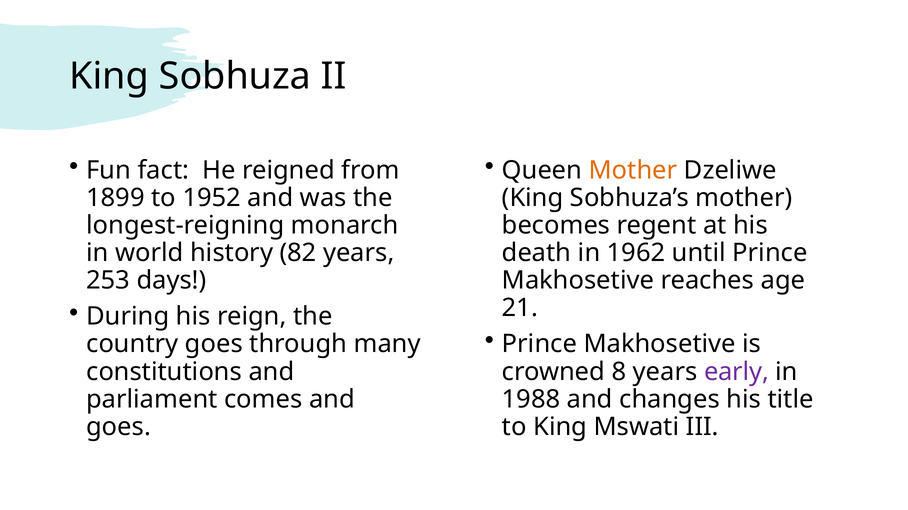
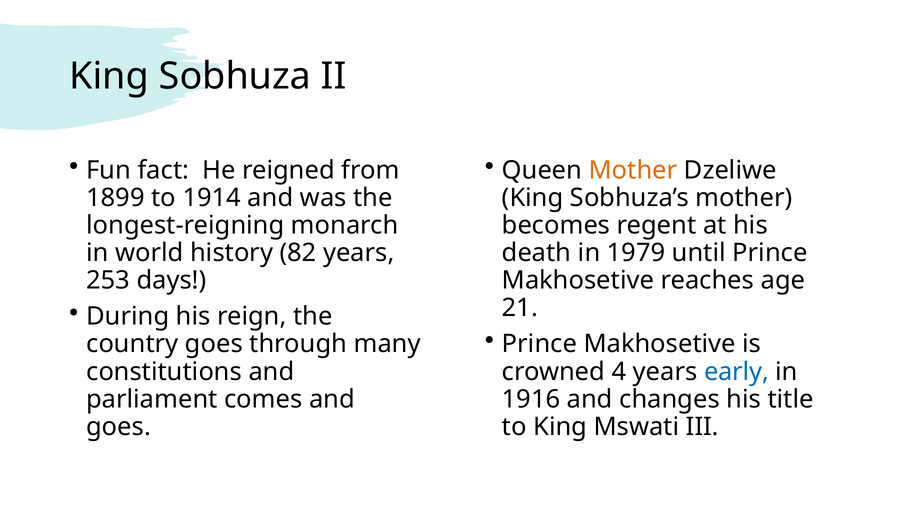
1952: 1952 -> 1914
1962: 1962 -> 1979
8: 8 -> 4
early colour: purple -> blue
1988: 1988 -> 1916
